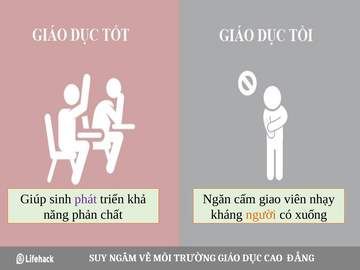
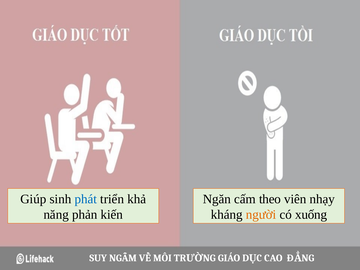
phát colour: purple -> blue
giao: giao -> theo
chất: chất -> kiến
